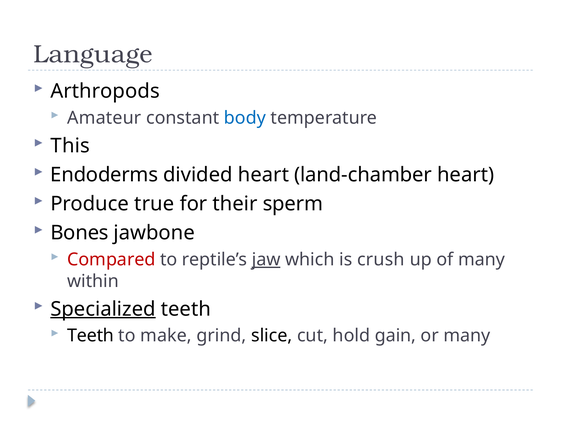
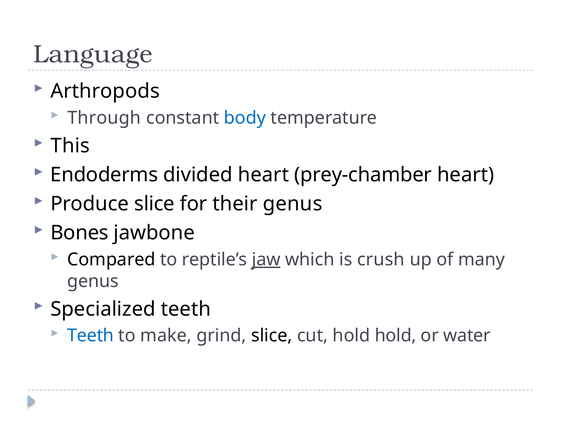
Amateur: Amateur -> Through
land-chamber: land-chamber -> prey-chamber
Produce true: true -> slice
their sperm: sperm -> genus
Compared colour: red -> black
within at (93, 281): within -> genus
Specialized underline: present -> none
Teeth at (91, 336) colour: black -> blue
hold gain: gain -> hold
or many: many -> water
